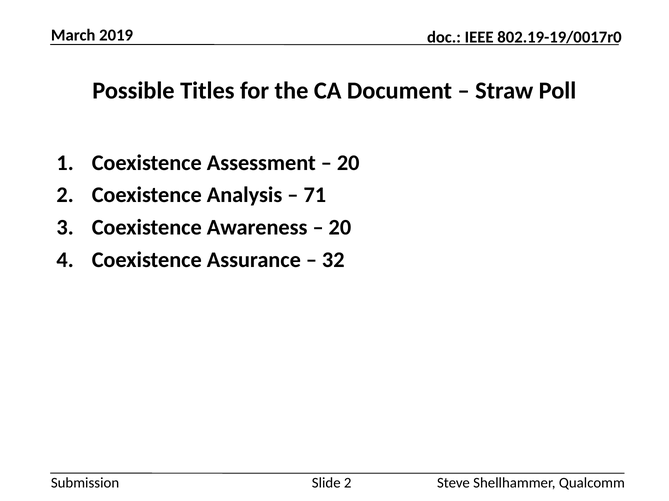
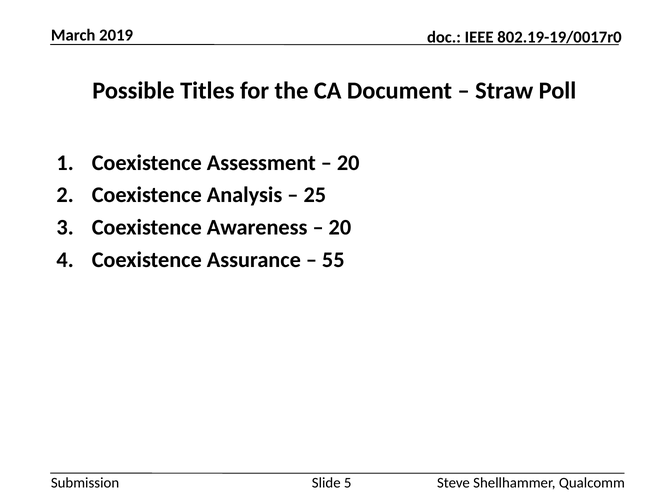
71: 71 -> 25
32: 32 -> 55
Slide 2: 2 -> 5
